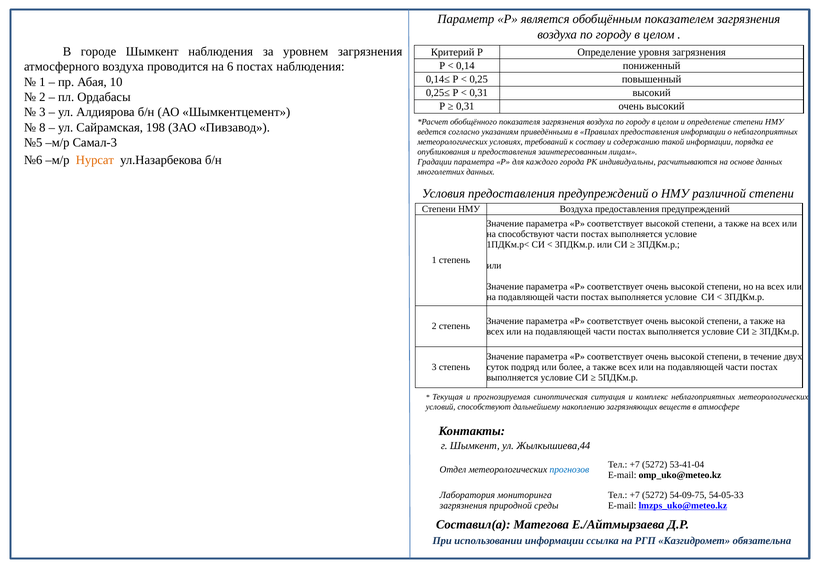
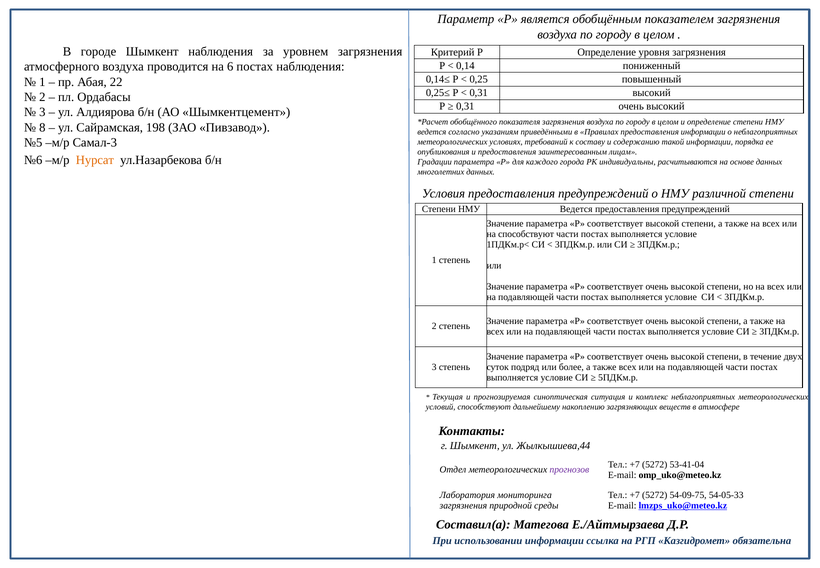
10: 10 -> 22
Воздуха at (576, 209): Воздуха -> Ведется
прогнозов colour: blue -> purple
